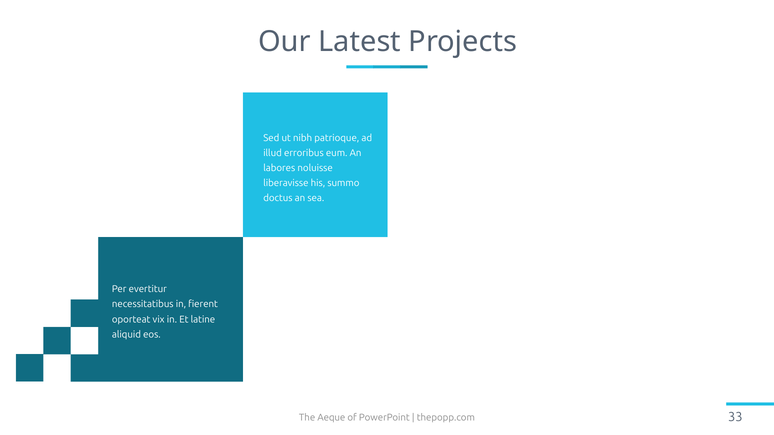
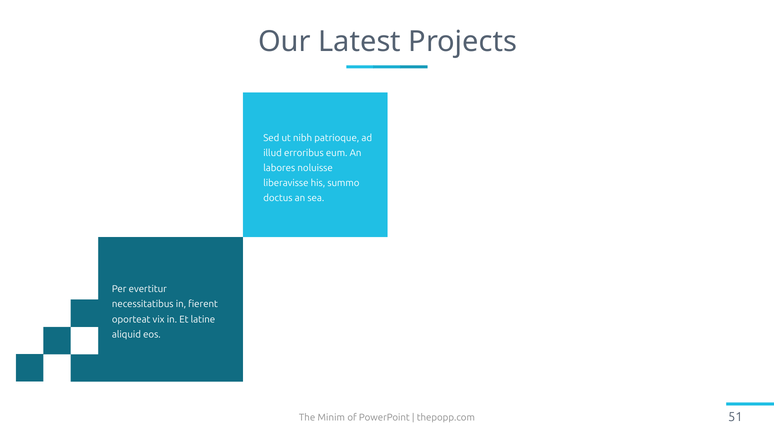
Aeque: Aeque -> Minim
33: 33 -> 51
